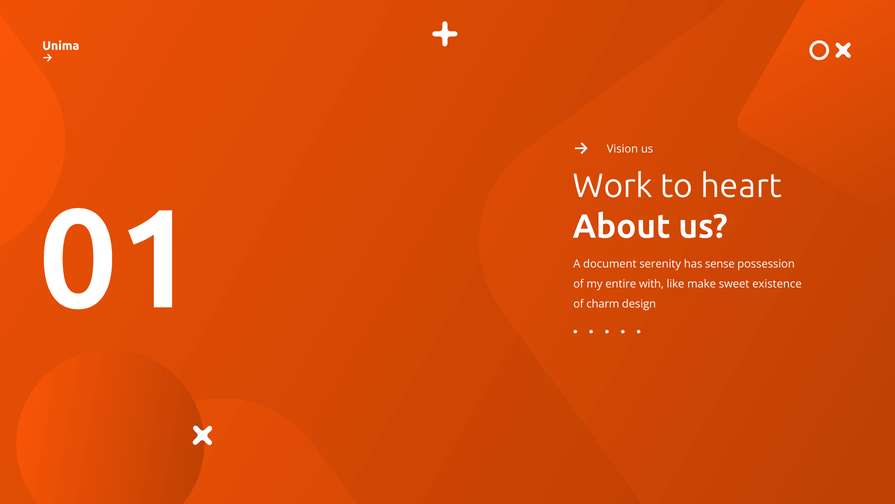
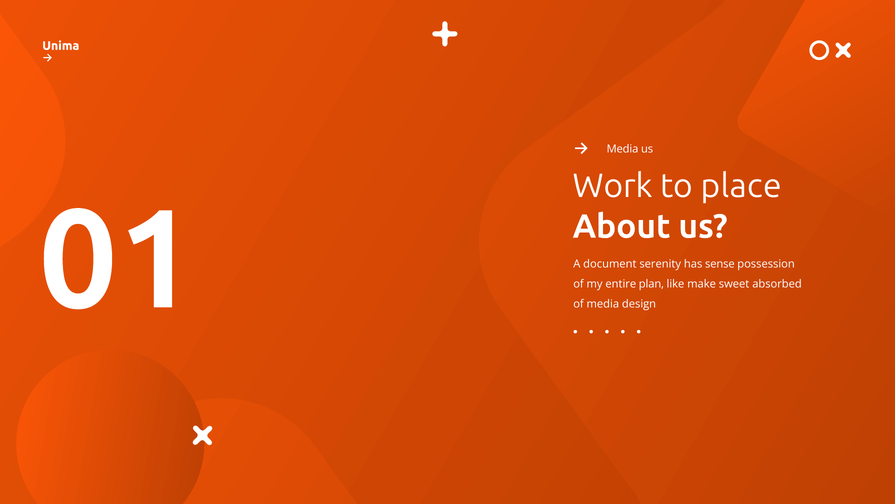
Vision at (622, 149): Vision -> Media
heart: heart -> place
with: with -> plan
existence: existence -> absorbed
of charm: charm -> media
